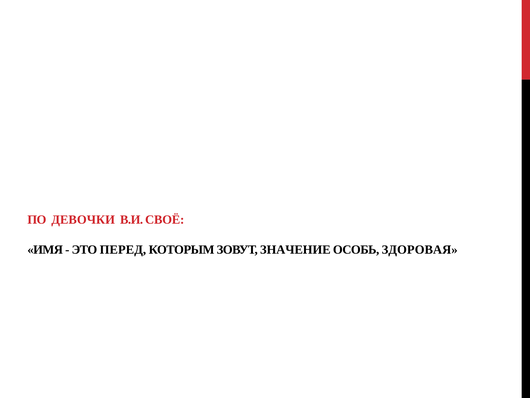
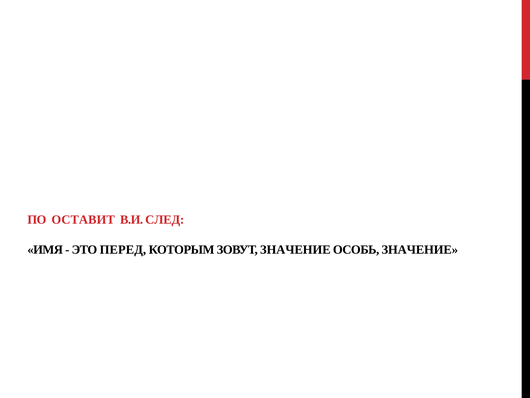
ДЕВОЧКИ: ДЕВОЧКИ -> ОСТАВИТ
СВОЁ: СВОЁ -> СЛЕД
ОСОБЬ ЗДОРОВАЯ: ЗДОРОВАЯ -> ЗНАЧЕНИЕ
